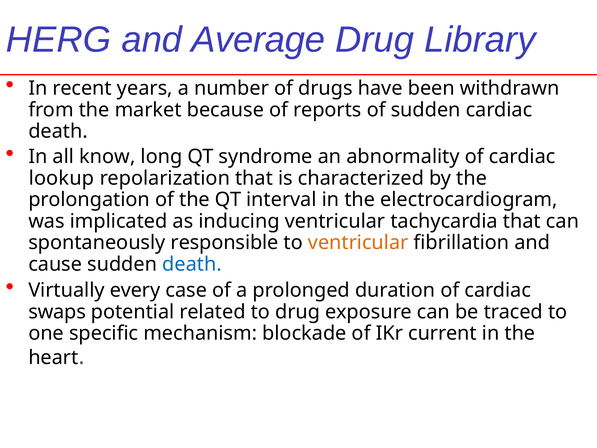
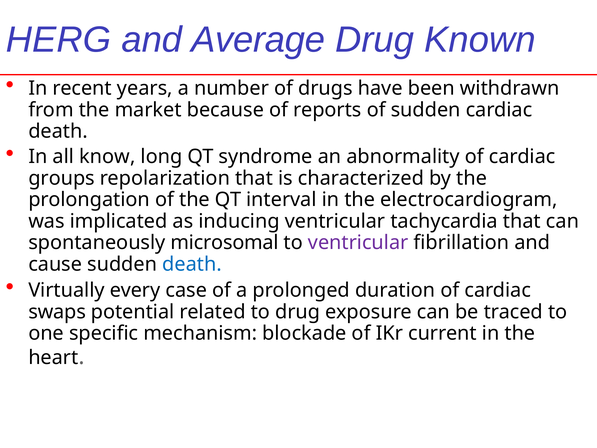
Library: Library -> Known
lookup: lookup -> groups
responsible: responsible -> microsomal
ventricular at (358, 243) colour: orange -> purple
